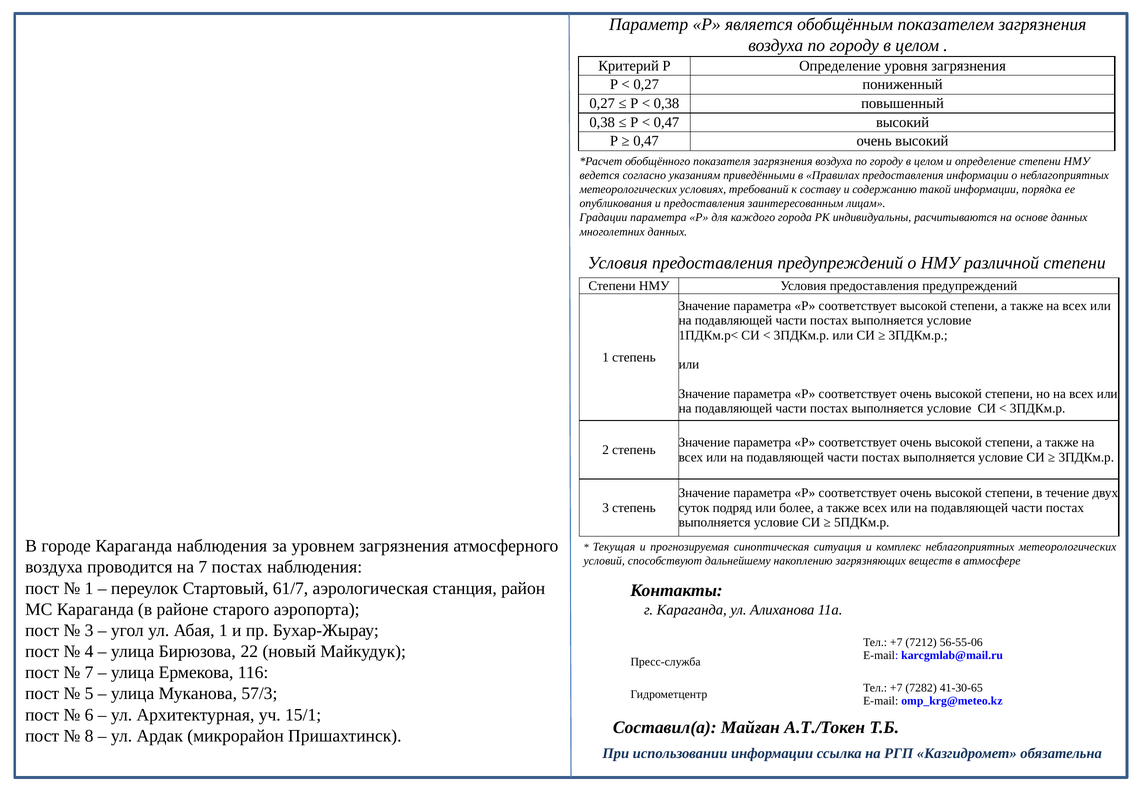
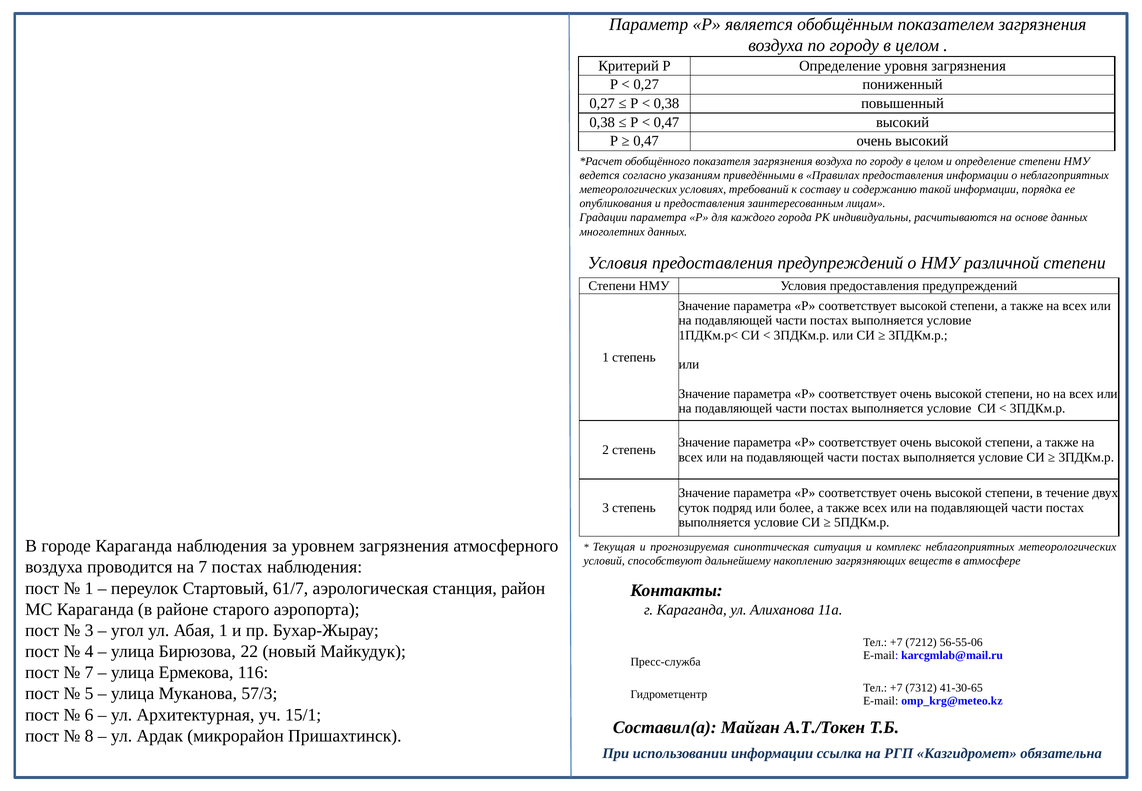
7282: 7282 -> 7312
